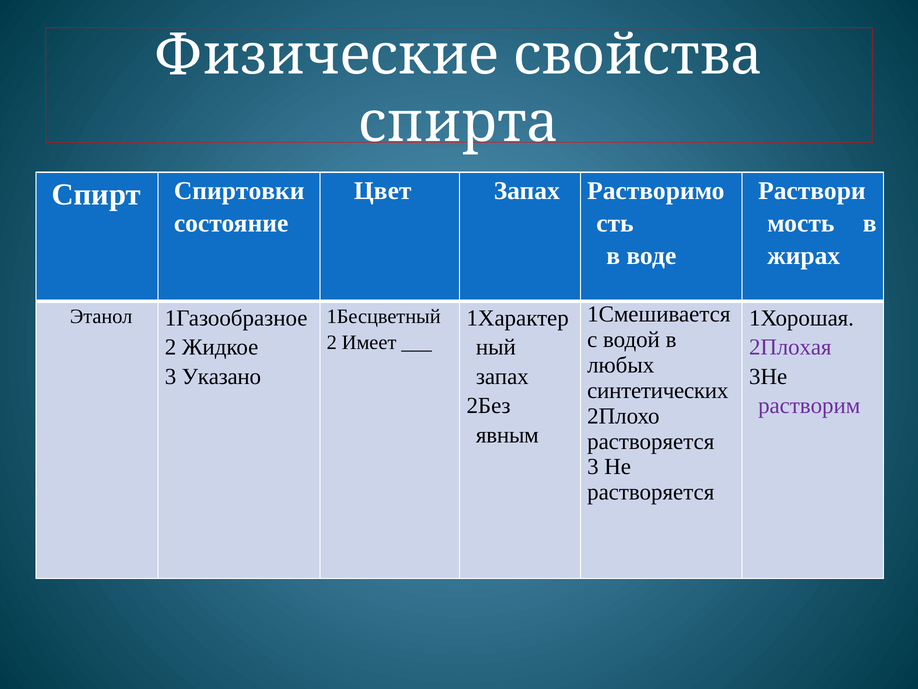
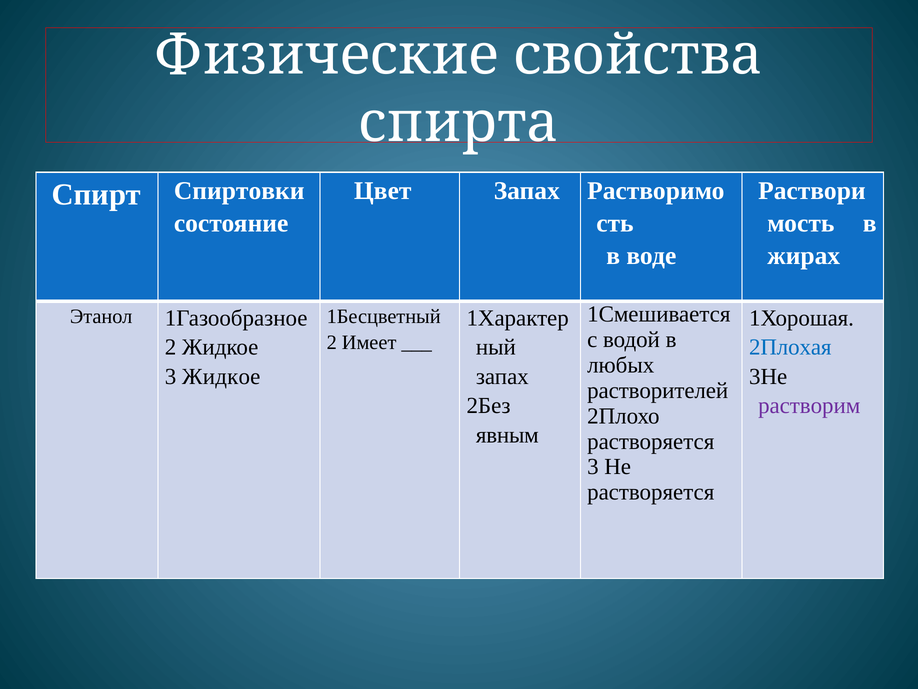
2Плохая colour: purple -> blue
3 Указано: Указано -> Жидкое
синтетических: синтетических -> растворителей
